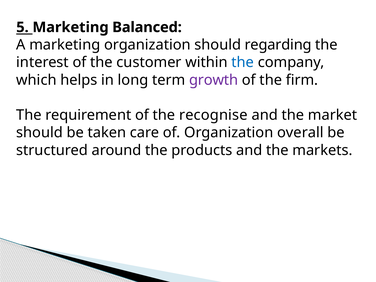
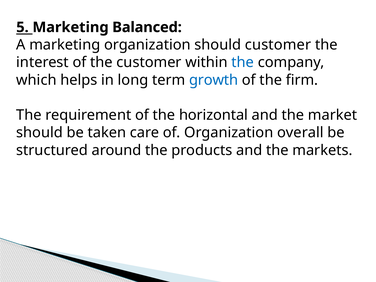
should regarding: regarding -> customer
growth colour: purple -> blue
recognise: recognise -> horizontal
